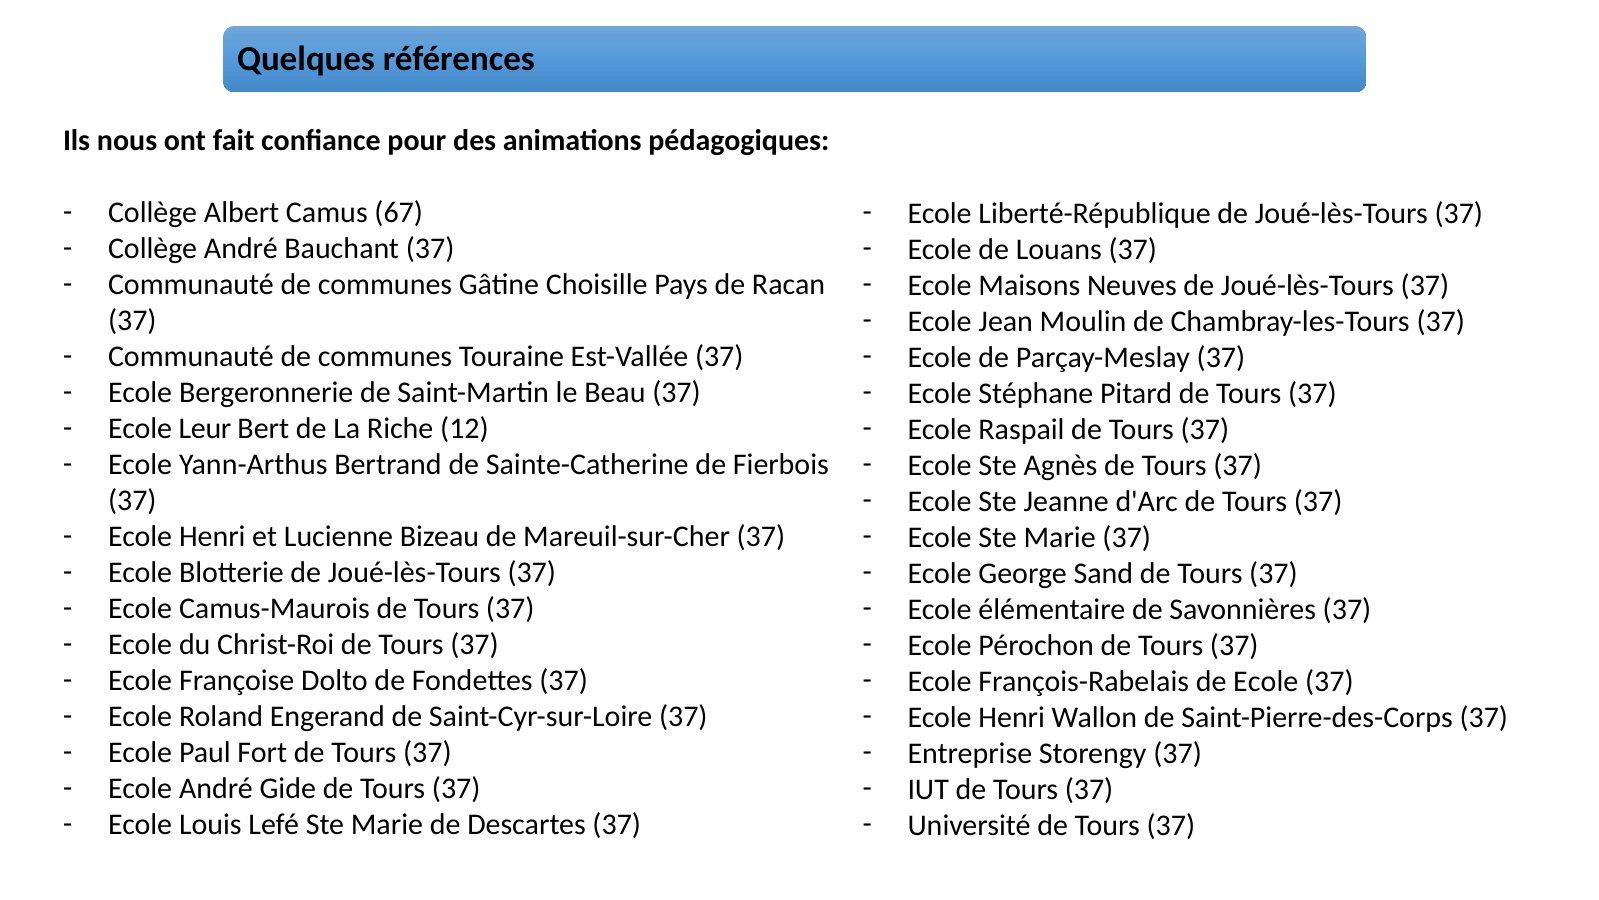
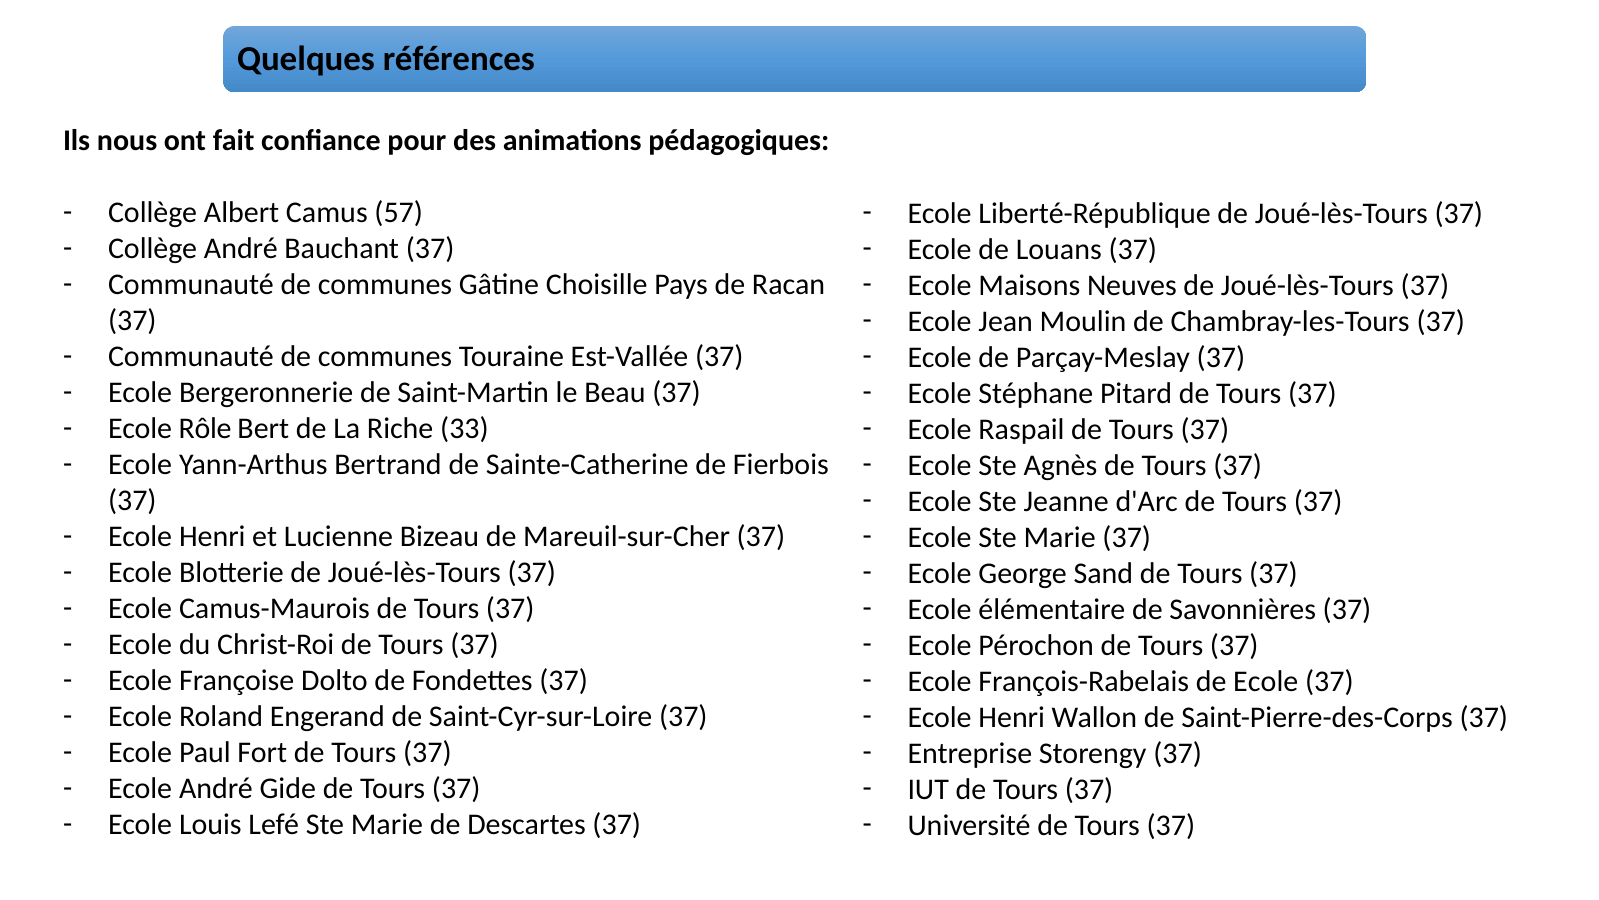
67: 67 -> 57
Leur: Leur -> Rôle
12: 12 -> 33
